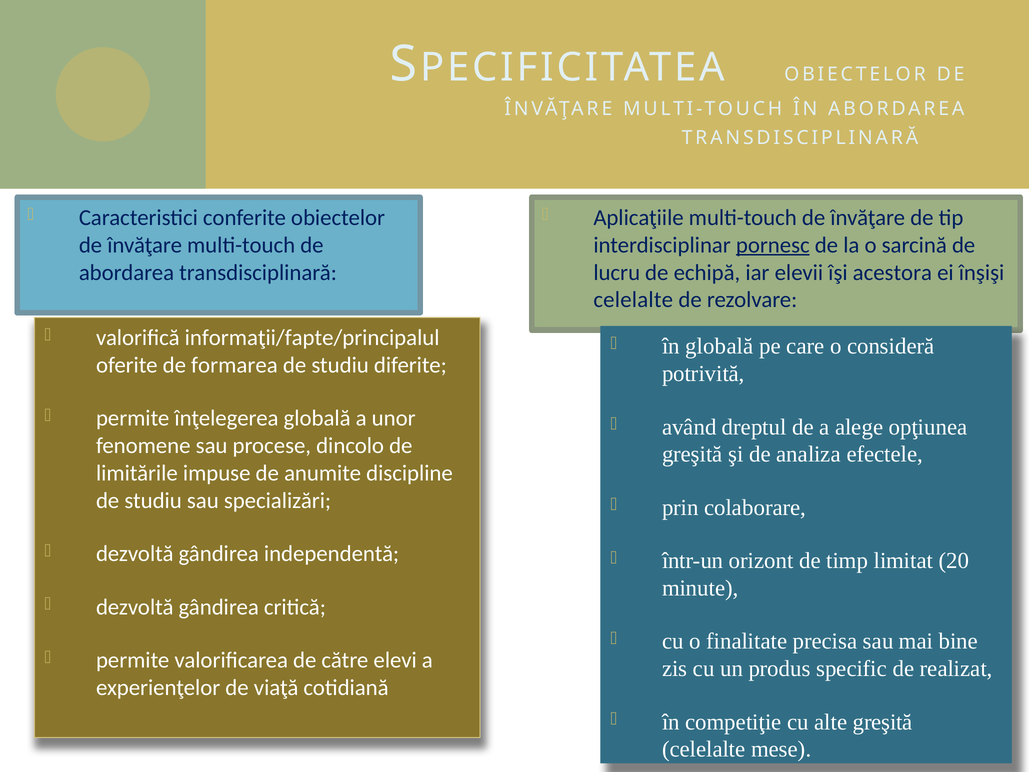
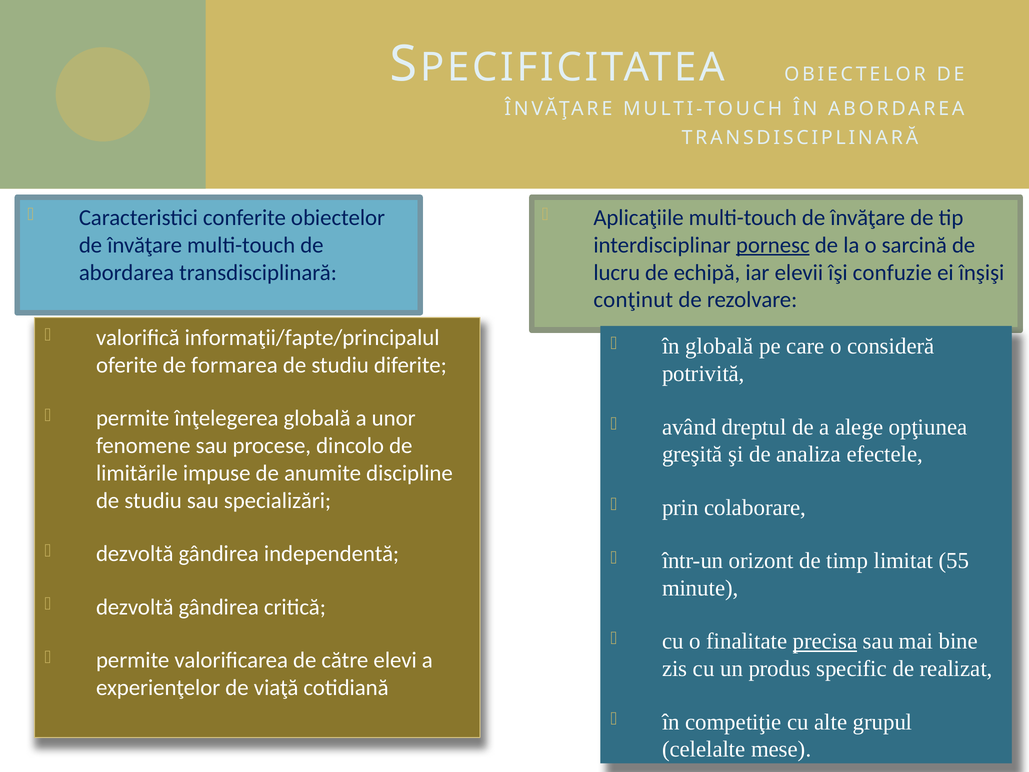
acestora: acestora -> confuzie
celelalte at (633, 300): celelalte -> conţinut
20: 20 -> 55
precisa underline: none -> present
alte greşită: greşită -> grupul
